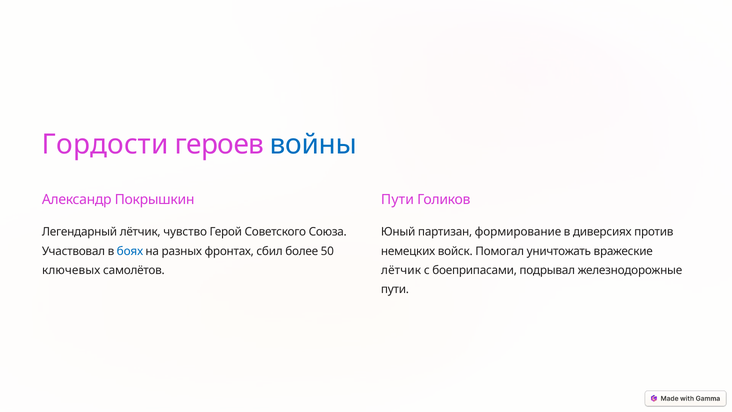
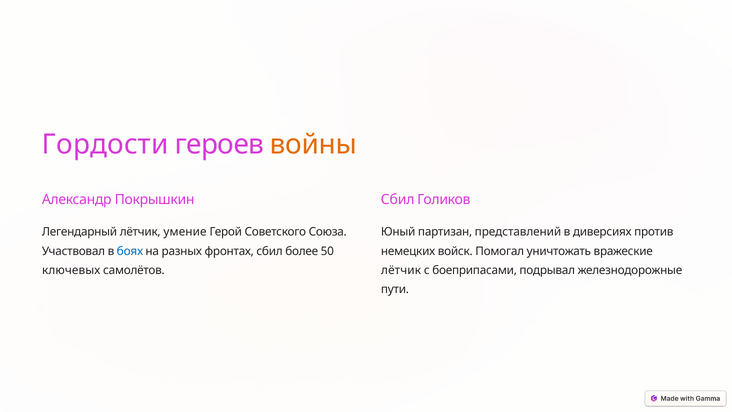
войны colour: blue -> orange
Пути at (397, 200): Пути -> Сбил
чувство: чувство -> умение
формирование: формирование -> представлений
